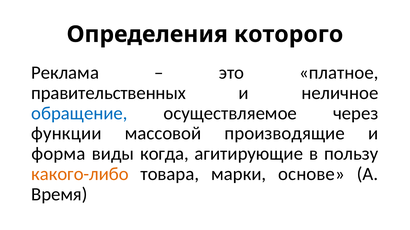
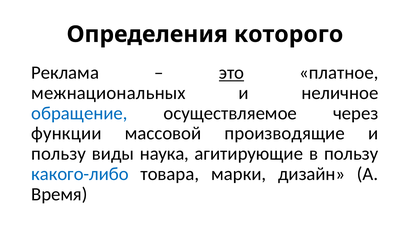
это underline: none -> present
правительственных: правительственных -> межнациональных
форма at (59, 154): форма -> пользу
когда: когда -> наука
какого-либо colour: orange -> blue
основе: основе -> дизайн
